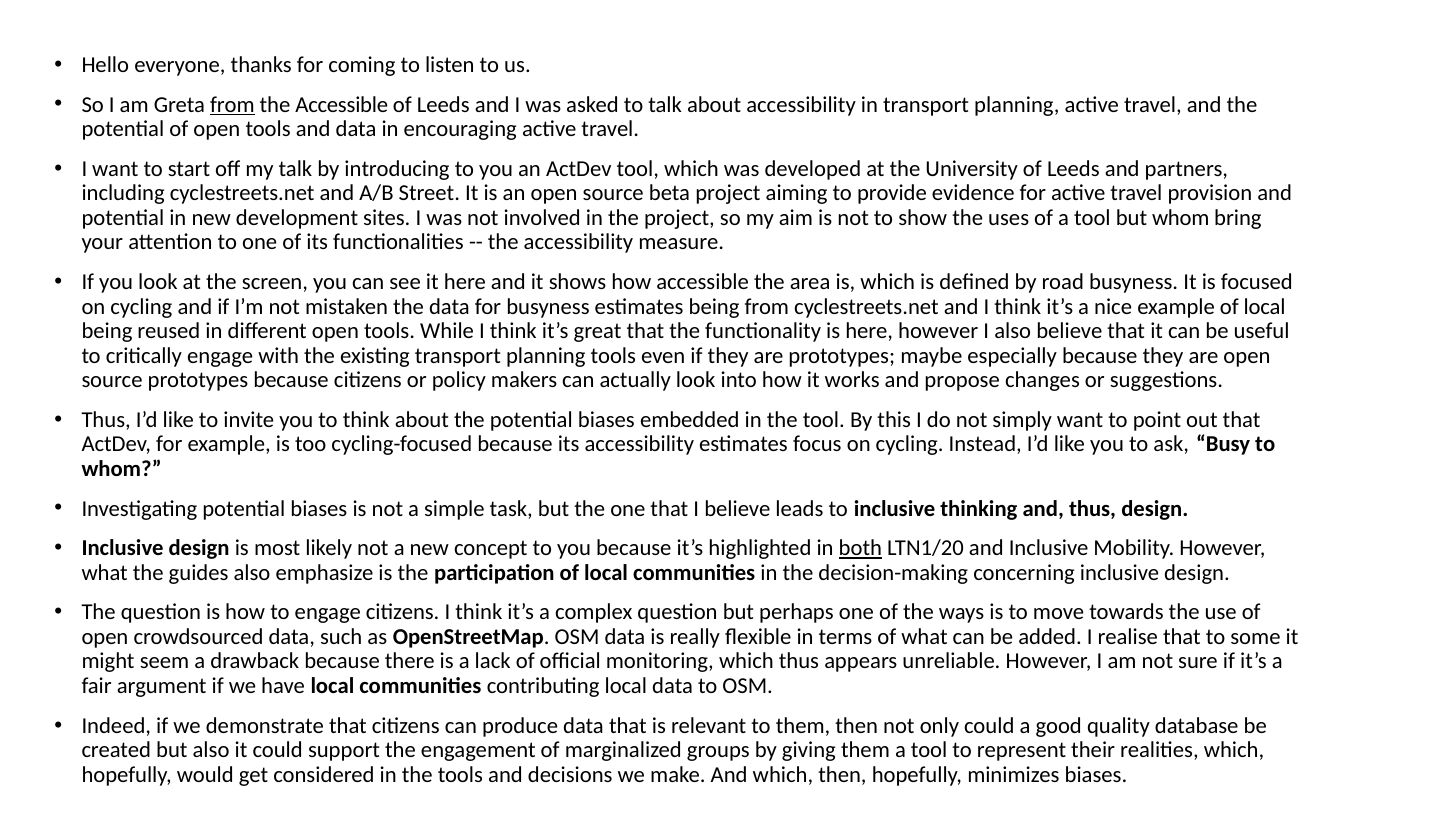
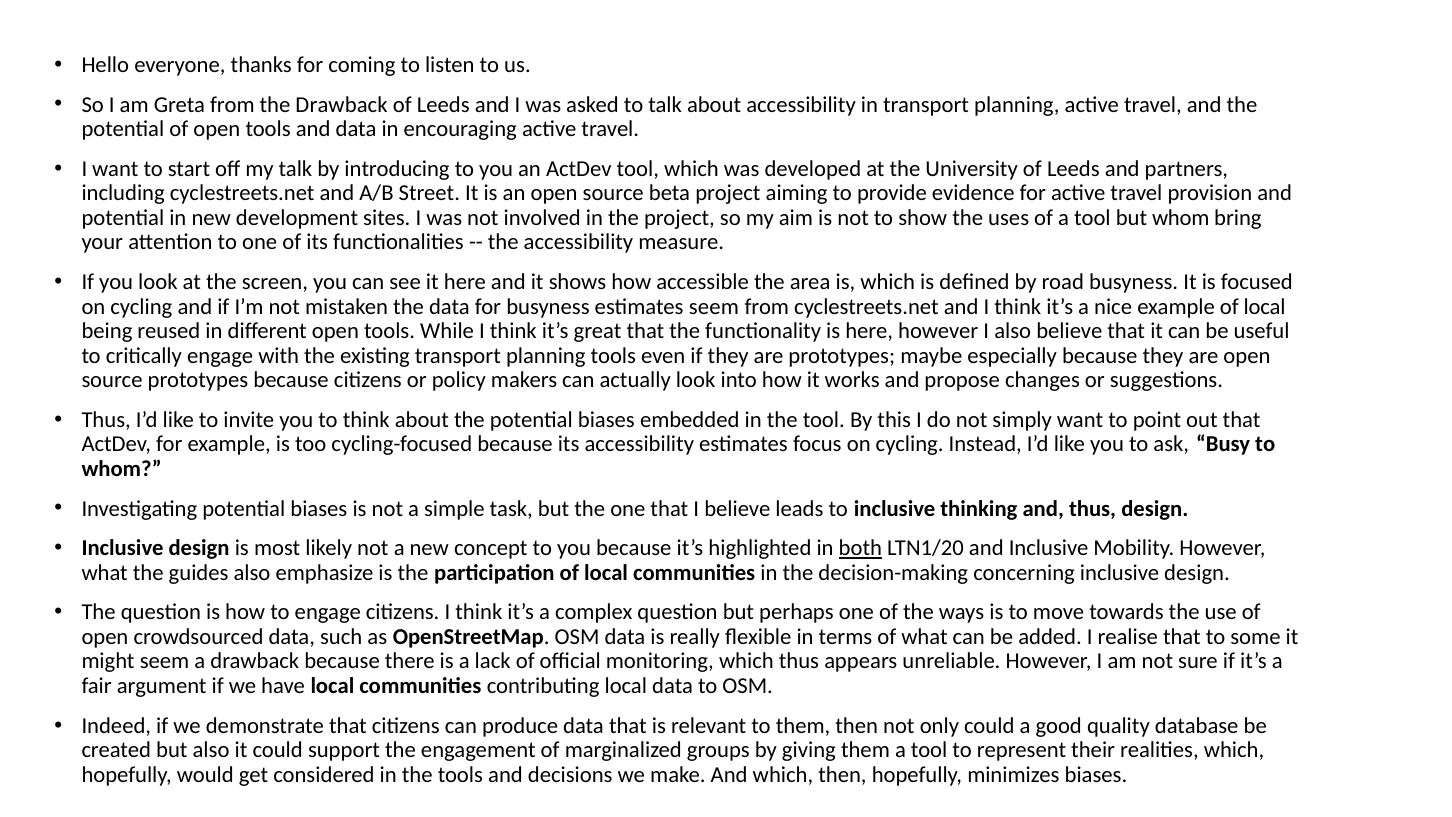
from at (232, 105) underline: present -> none
the Accessible: Accessible -> Drawback
estimates being: being -> seem
